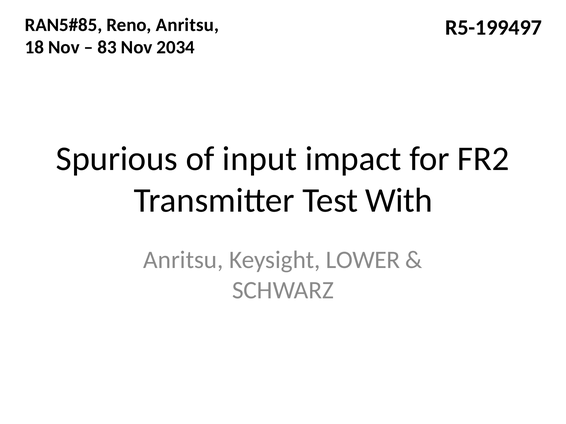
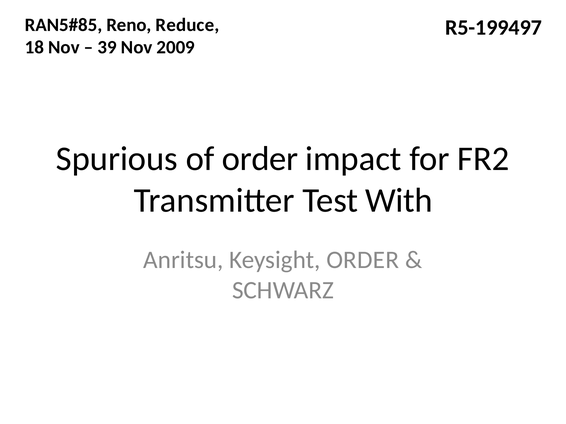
Reno Anritsu: Anritsu -> Reduce
83: 83 -> 39
2034: 2034 -> 2009
of input: input -> order
Keysight LOWER: LOWER -> ORDER
